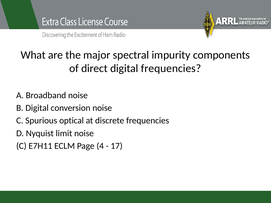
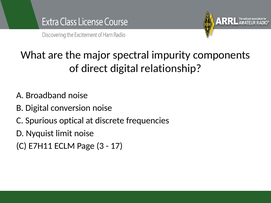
digital frequencies: frequencies -> relationship
4: 4 -> 3
